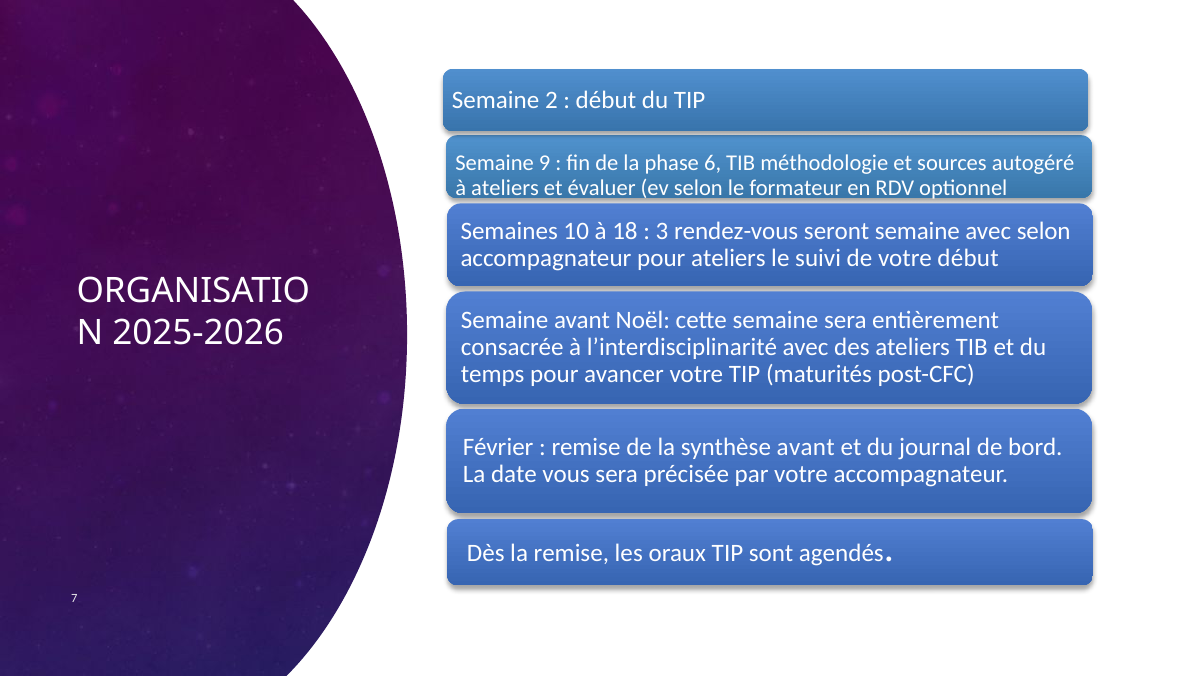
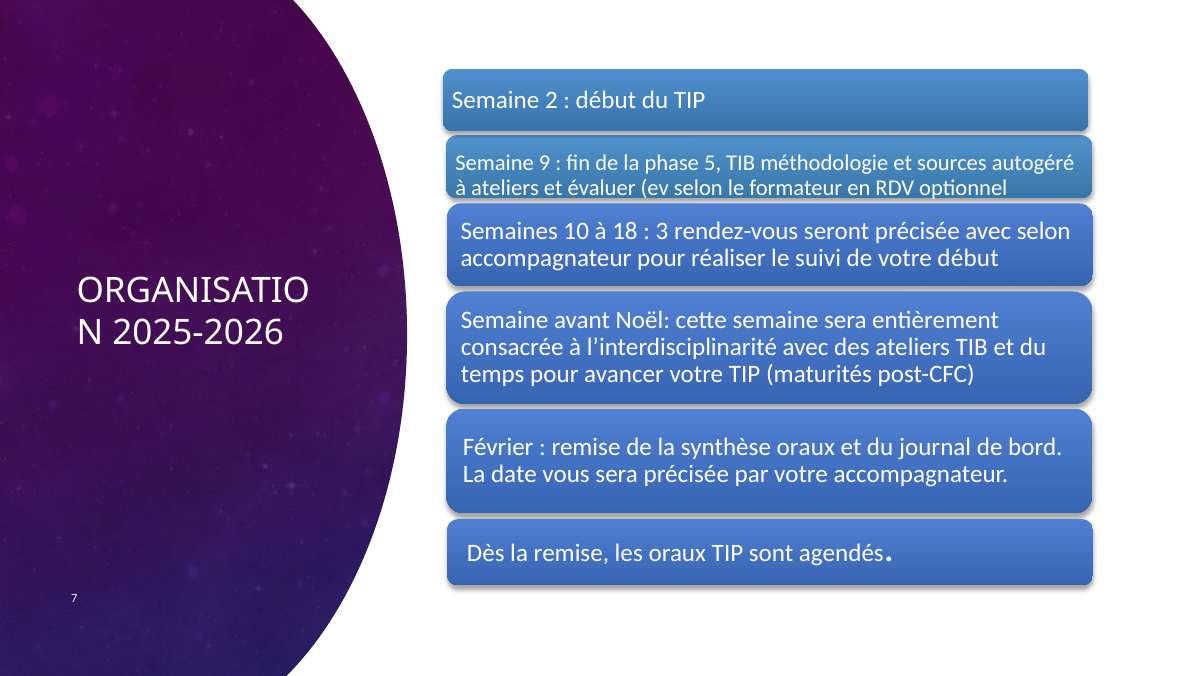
6: 6 -> 5
seront semaine: semaine -> précisée
pour ateliers: ateliers -> réaliser
synthèse avant: avant -> oraux
